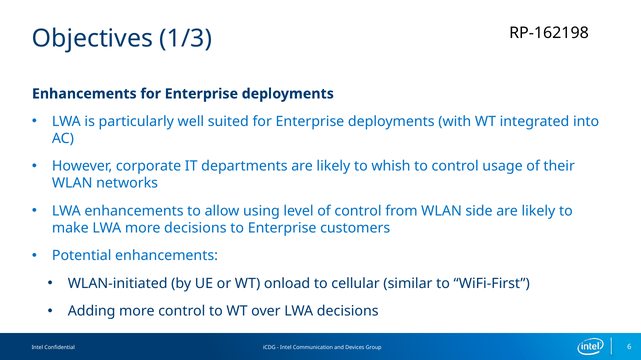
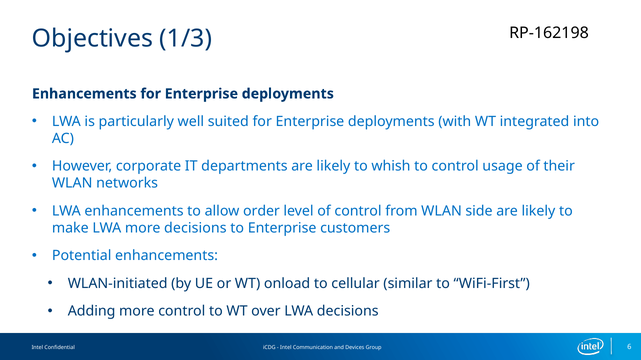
using: using -> order
